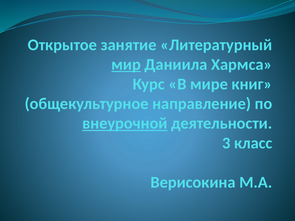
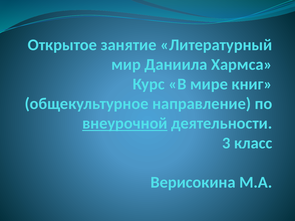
мир underline: present -> none
